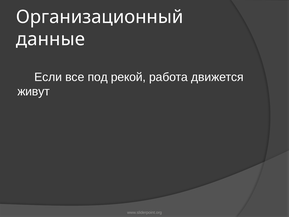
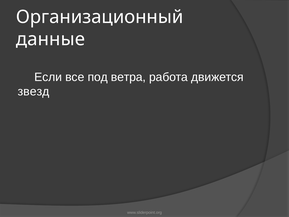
рекой: рекой -> ветра
живут: живут -> звезд
